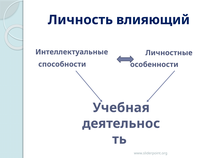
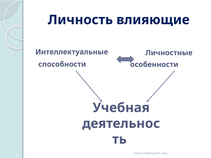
влияющий: влияющий -> влияющие
